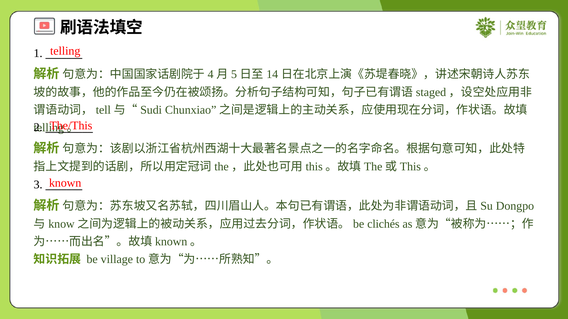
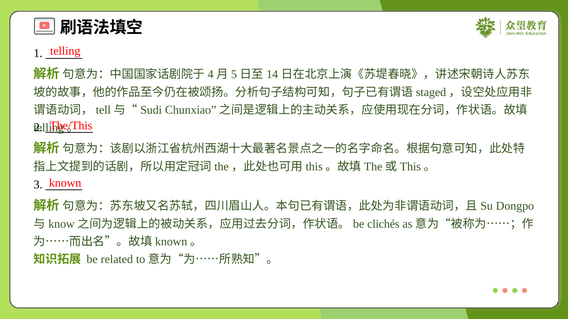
village: village -> related
